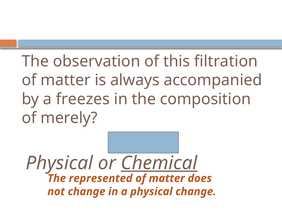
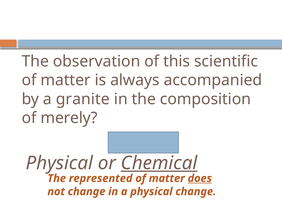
filtration: filtration -> scientific
freezes: freezes -> granite
does underline: none -> present
